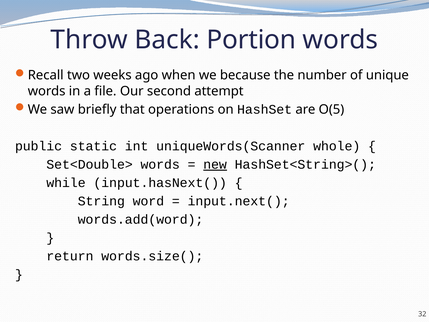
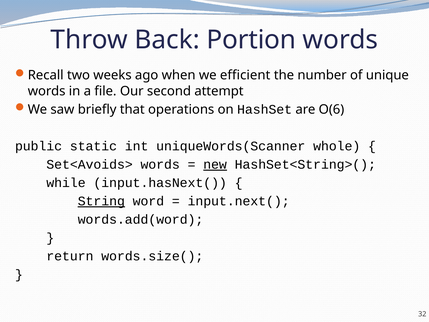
because: because -> efficient
O(5: O(5 -> O(6
Set<Double>: Set<Double> -> Set<Avoids>
String underline: none -> present
